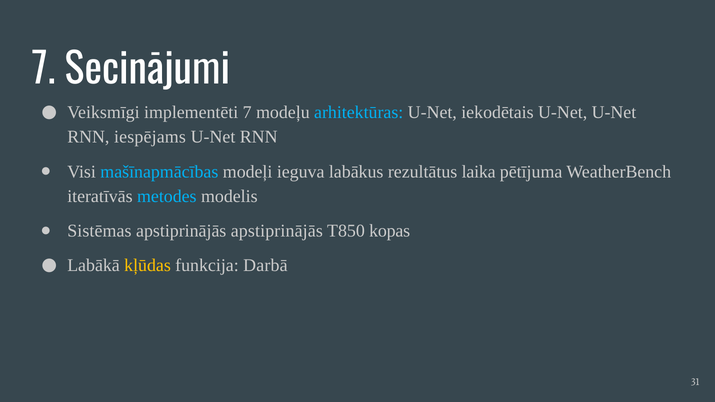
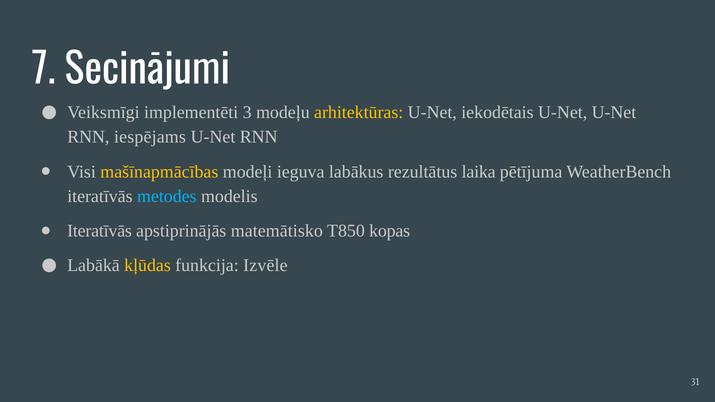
implementēti 7: 7 -> 3
arhitektūras colour: light blue -> yellow
mašīnapmācības colour: light blue -> yellow
Sistēmas at (99, 231): Sistēmas -> Iteratīvās
apstiprinājās apstiprinājās: apstiprinājās -> matemātisko
Darbā: Darbā -> Izvēle
